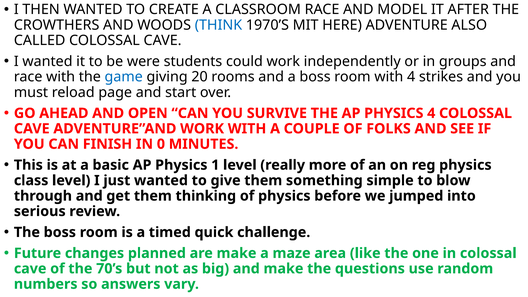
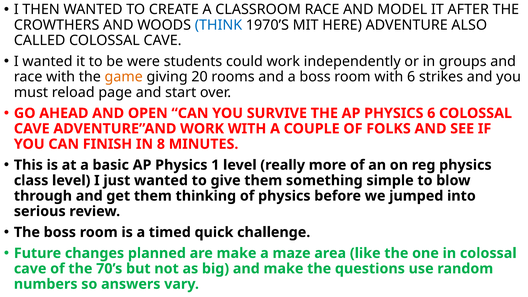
game colour: blue -> orange
with 4: 4 -> 6
PHYSICS 4: 4 -> 6
0: 0 -> 8
